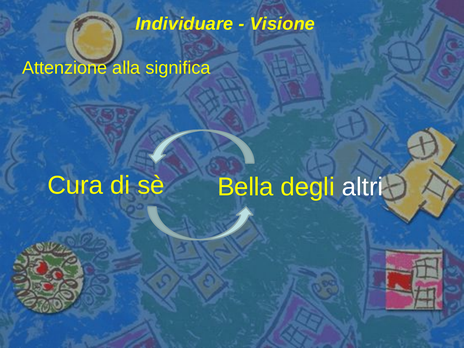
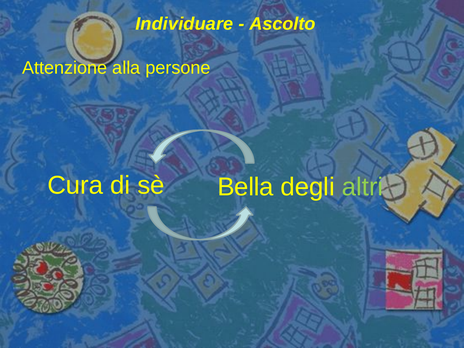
Visione: Visione -> Ascolto
significa: significa -> persone
altri colour: white -> light green
